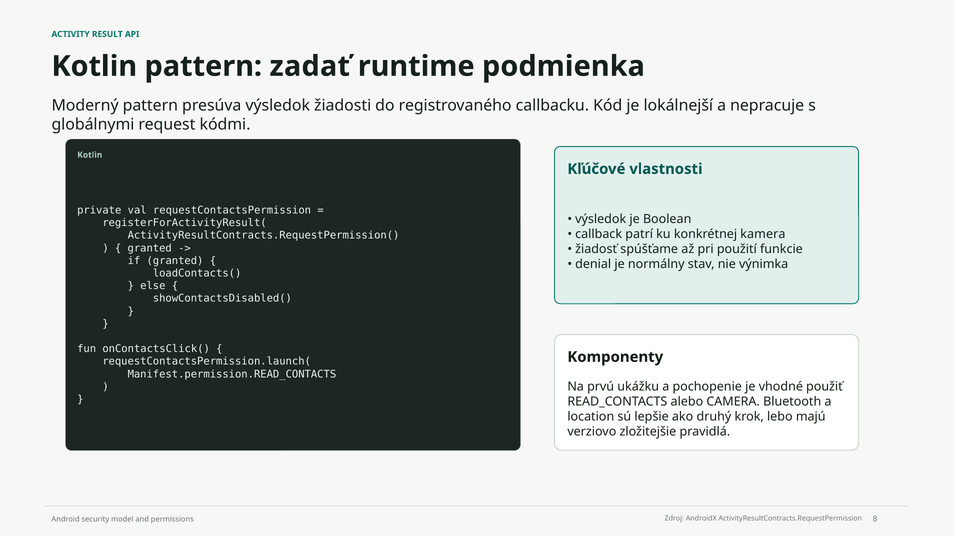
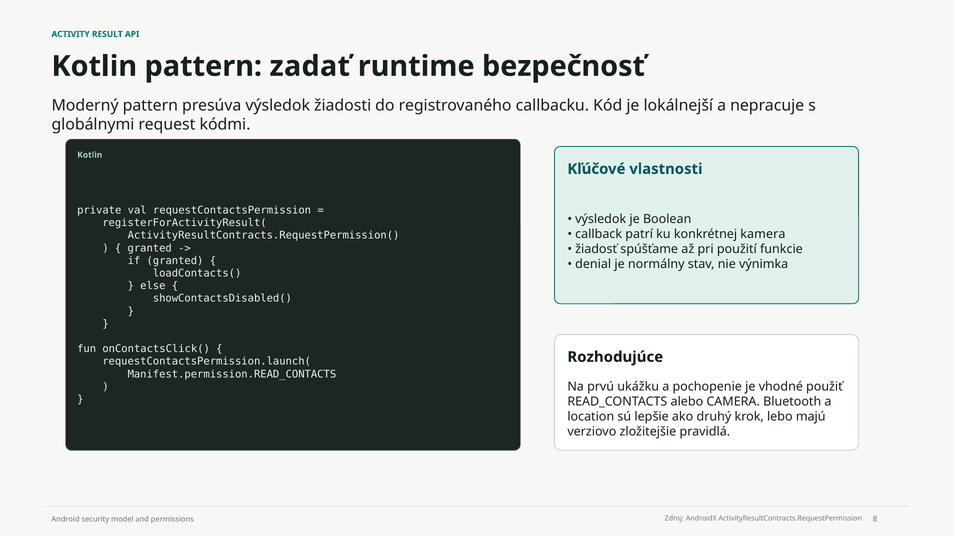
podmienka: podmienka -> bezpečnosť
Komponenty: Komponenty -> Rozhodujúce
